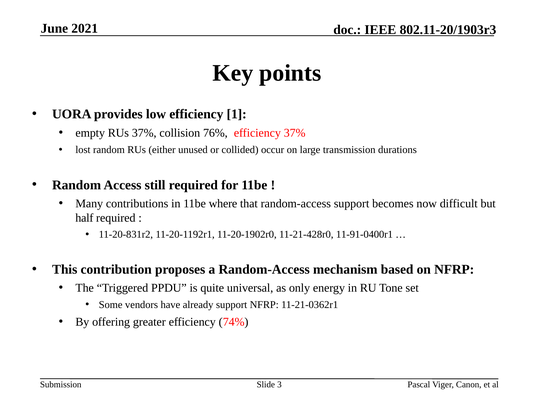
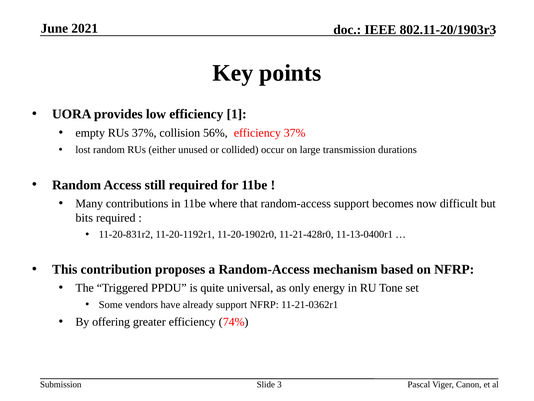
76%: 76% -> 56%
half: half -> bits
11-91-0400r1: 11-91-0400r1 -> 11-13-0400r1
